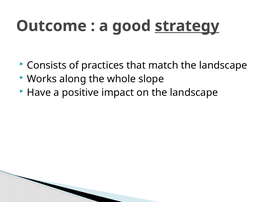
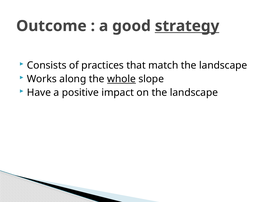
whole underline: none -> present
